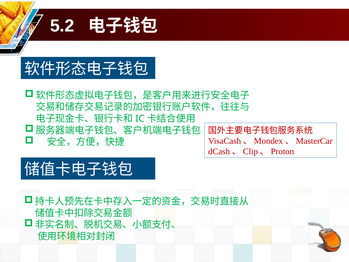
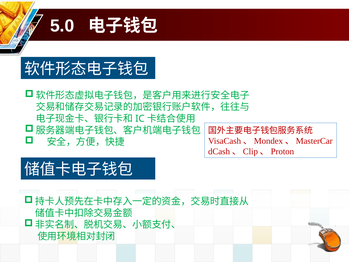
5.2: 5.2 -> 5.0
